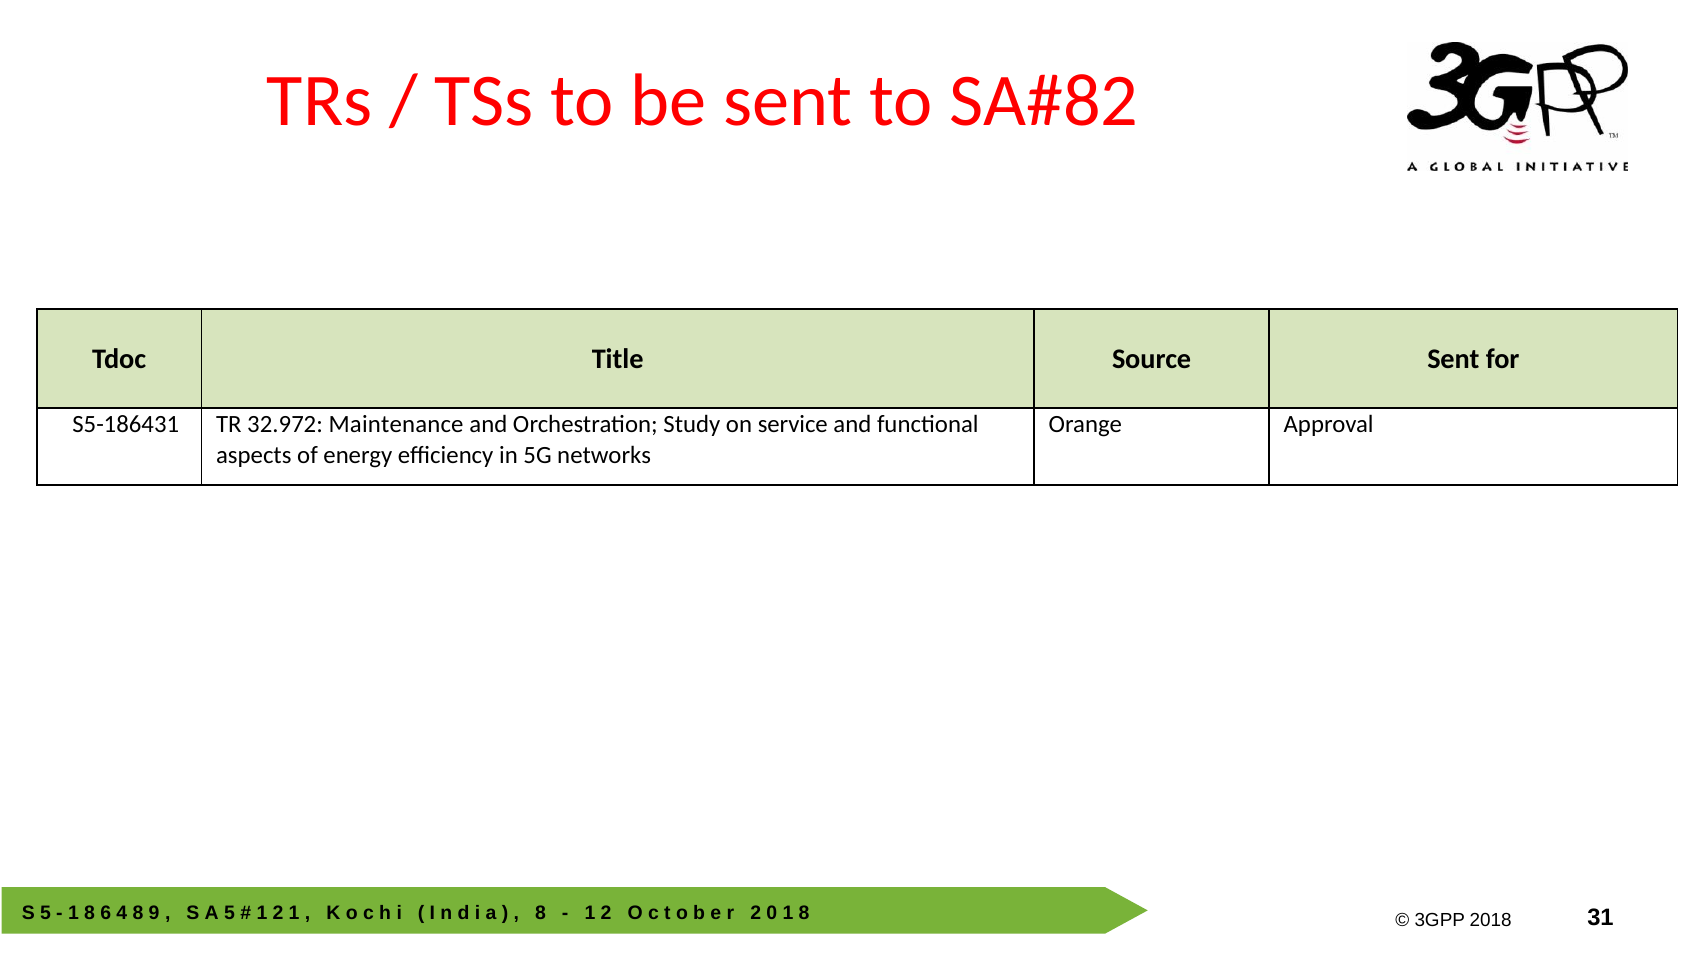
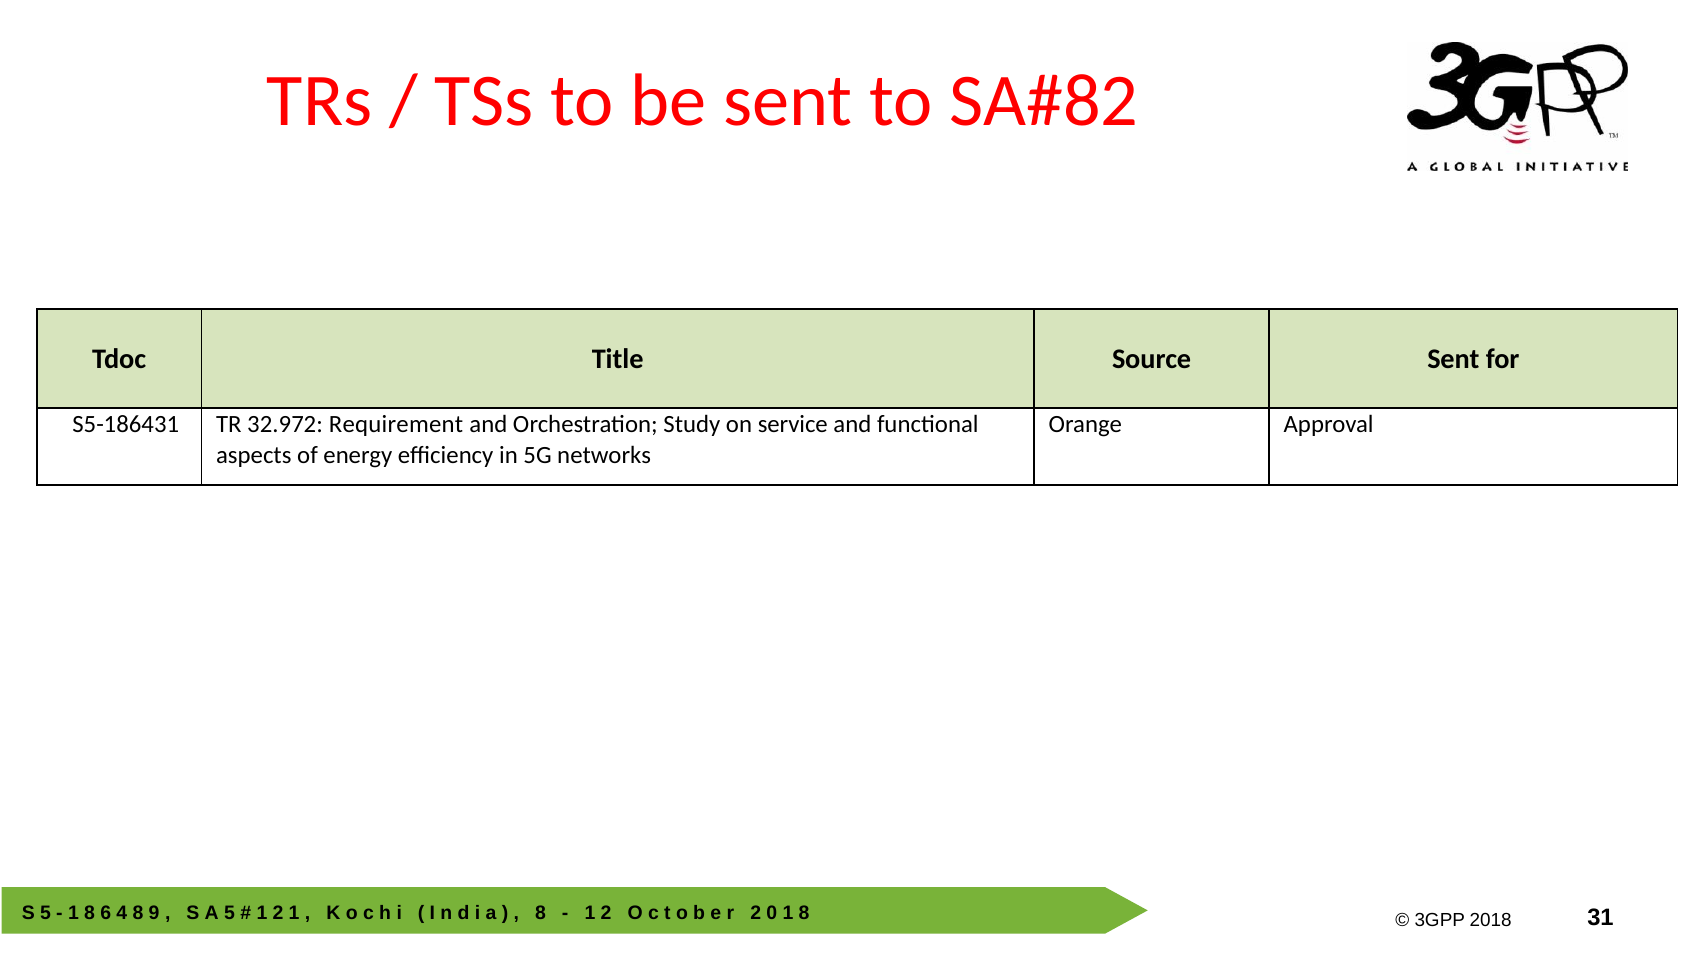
Maintenance: Maintenance -> Requirement
